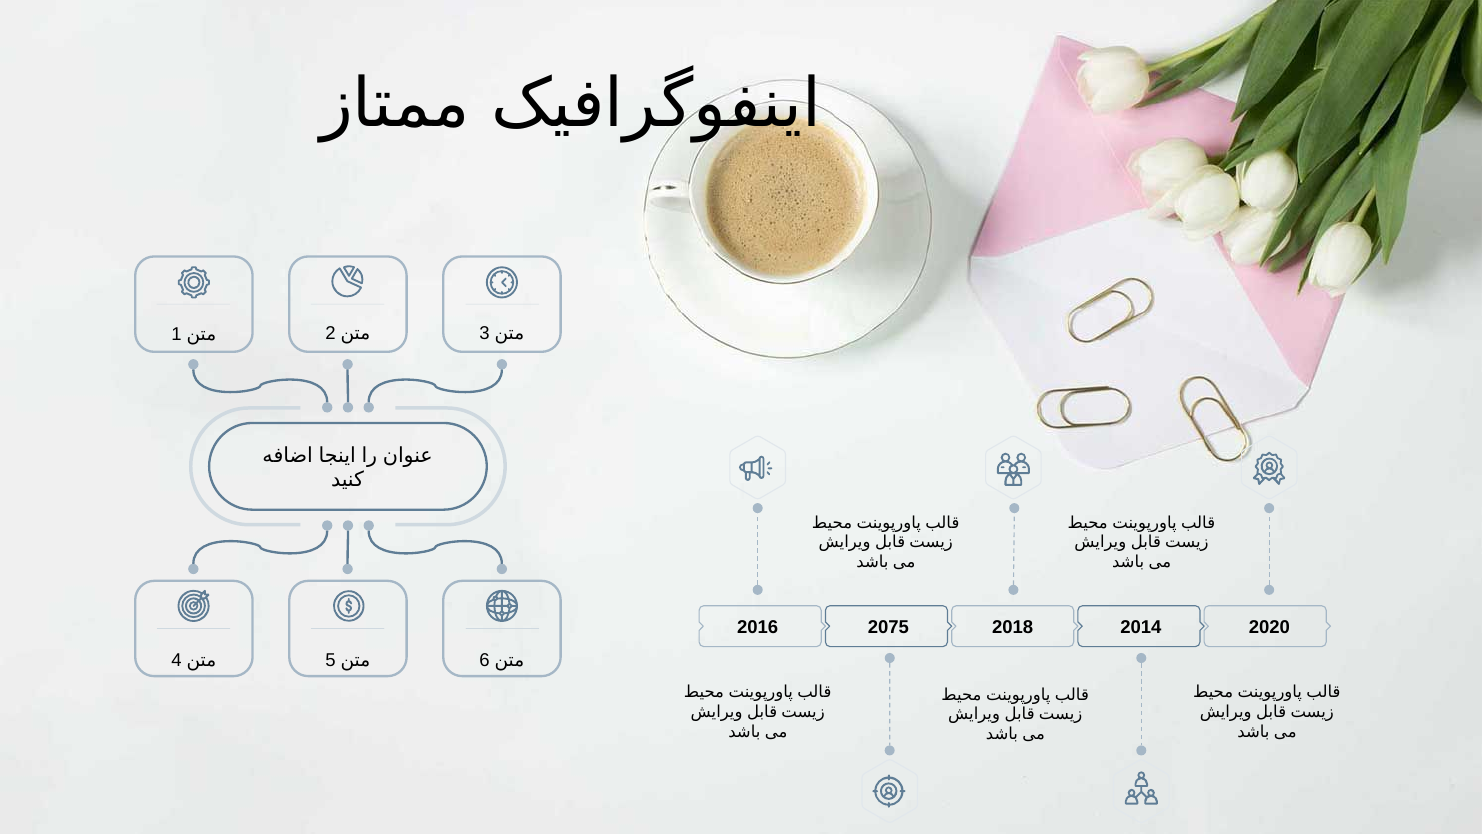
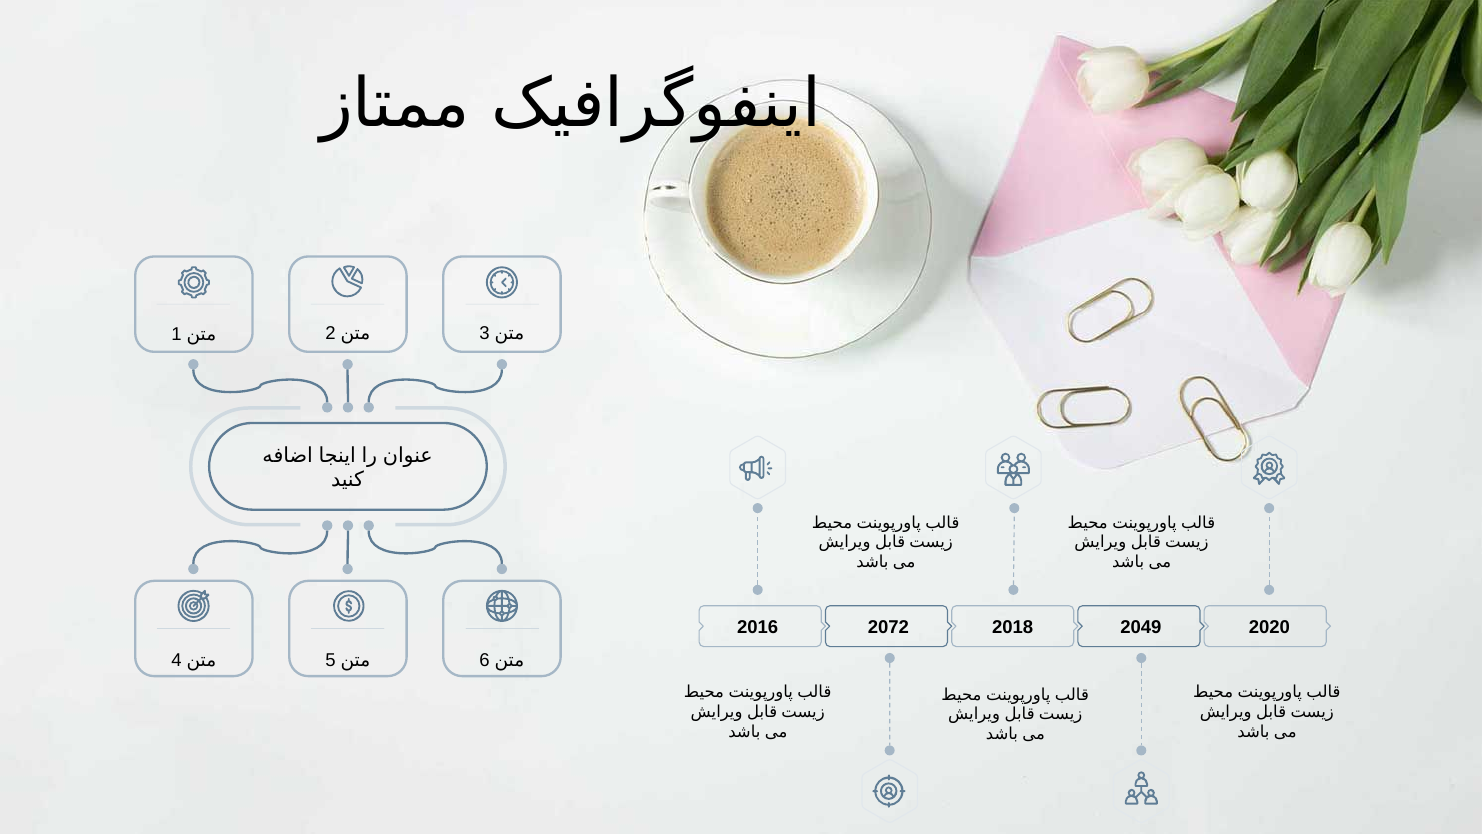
2075: 2075 -> 2072
2014: 2014 -> 2049
